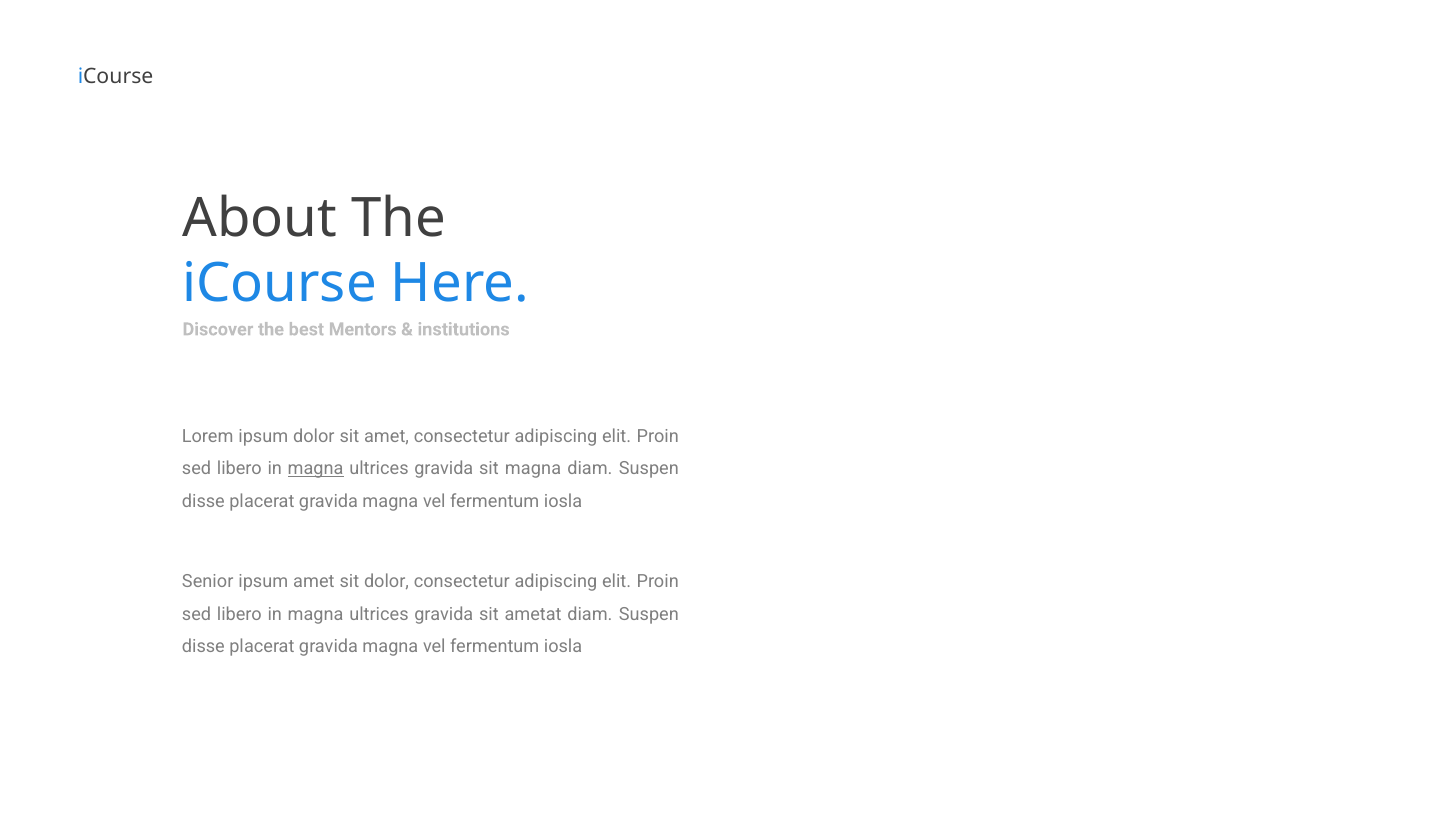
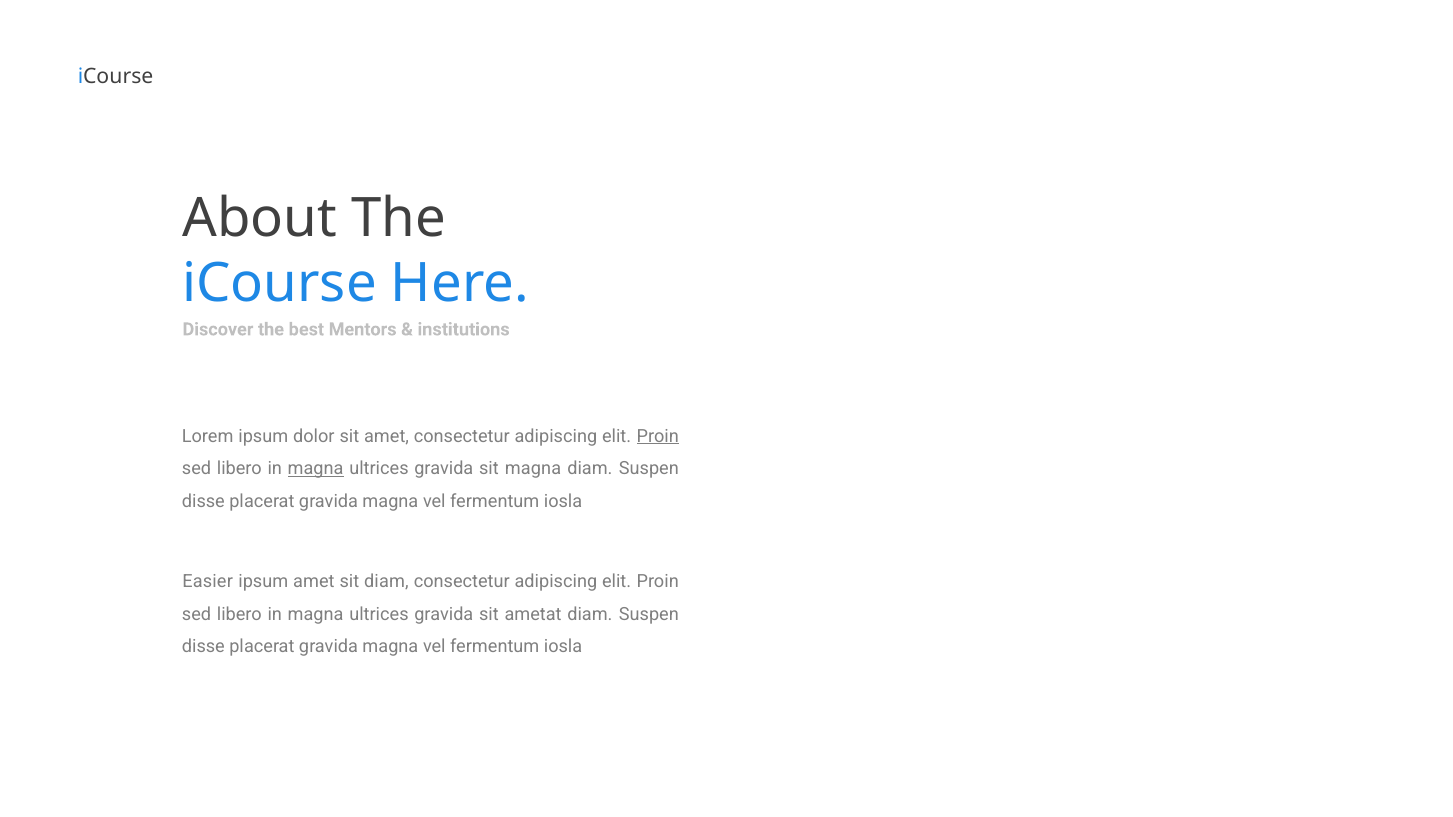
Proin at (658, 436) underline: none -> present
Senior: Senior -> Easier
sit dolor: dolor -> diam
